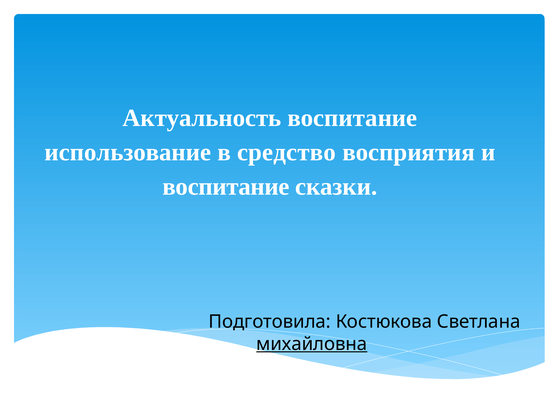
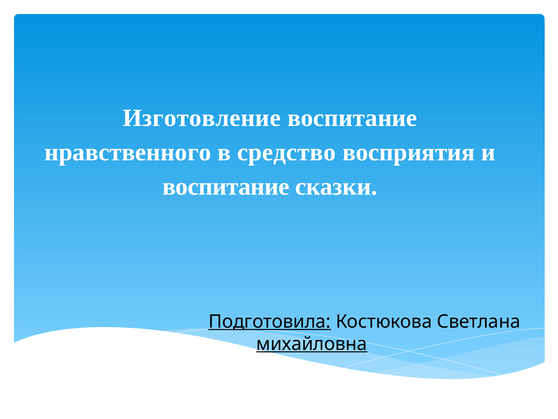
Актуальность: Актуальность -> Изготовление
использование: использование -> нравственного
Подготовила underline: none -> present
